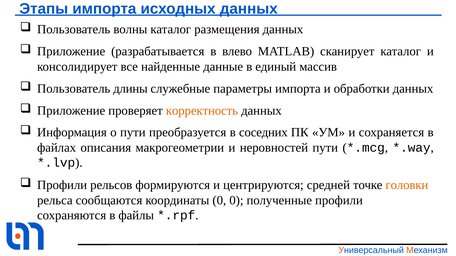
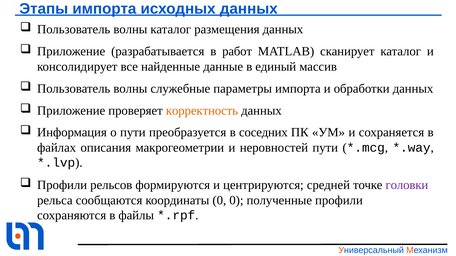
влево: влево -> работ
длины at (130, 89): длины -> волны
головки colour: orange -> purple
